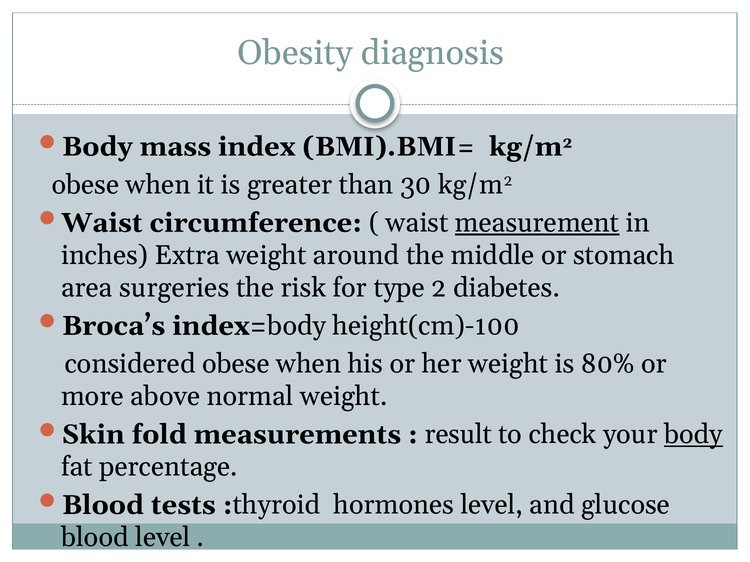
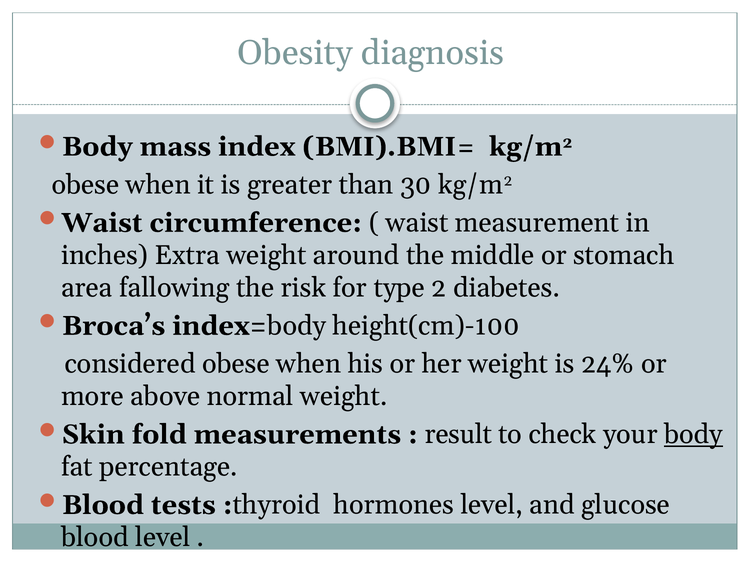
measurement underline: present -> none
surgeries: surgeries -> fallowing
80%: 80% -> 24%
